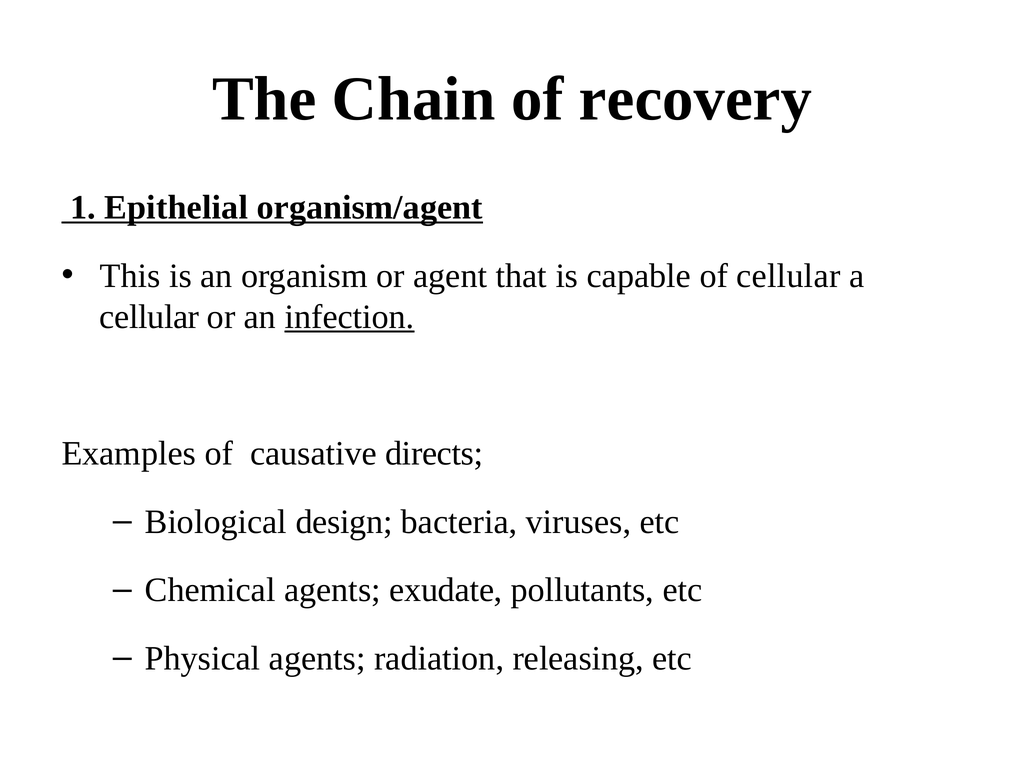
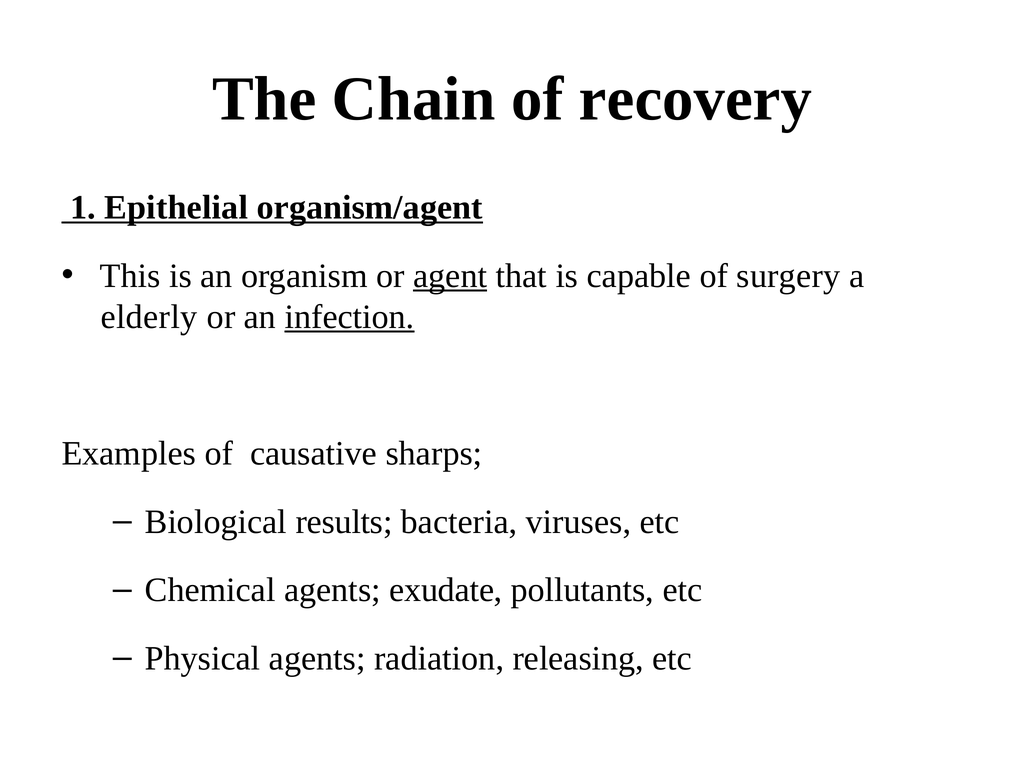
agent underline: none -> present
of cellular: cellular -> surgery
cellular at (149, 317): cellular -> elderly
directs: directs -> sharps
design: design -> results
